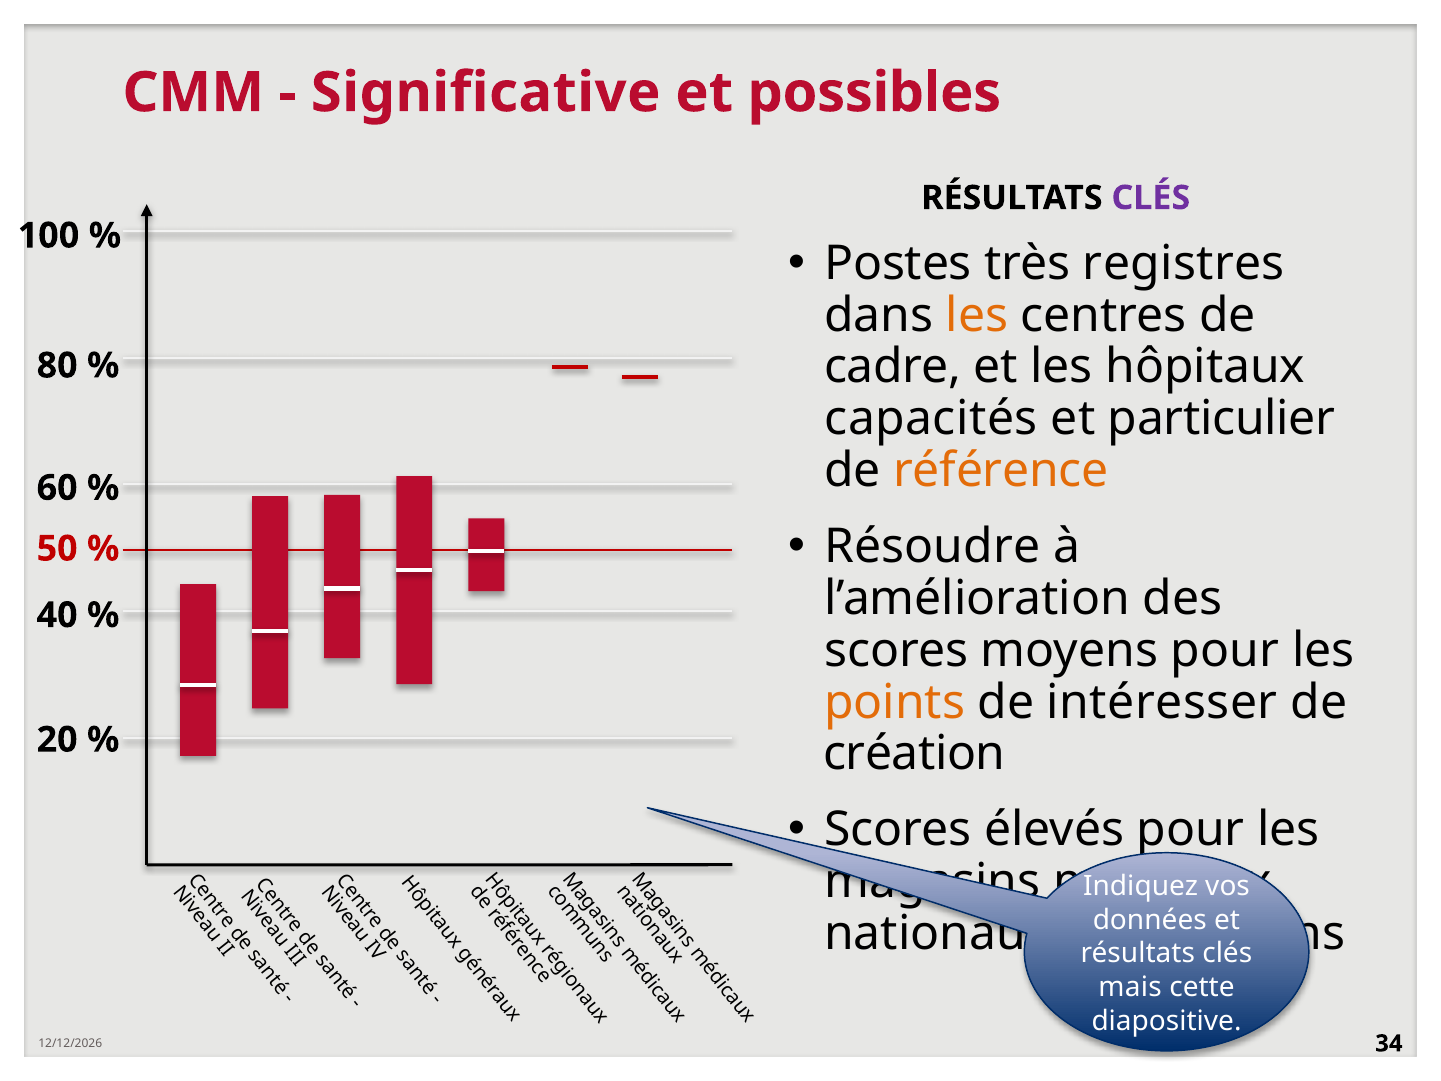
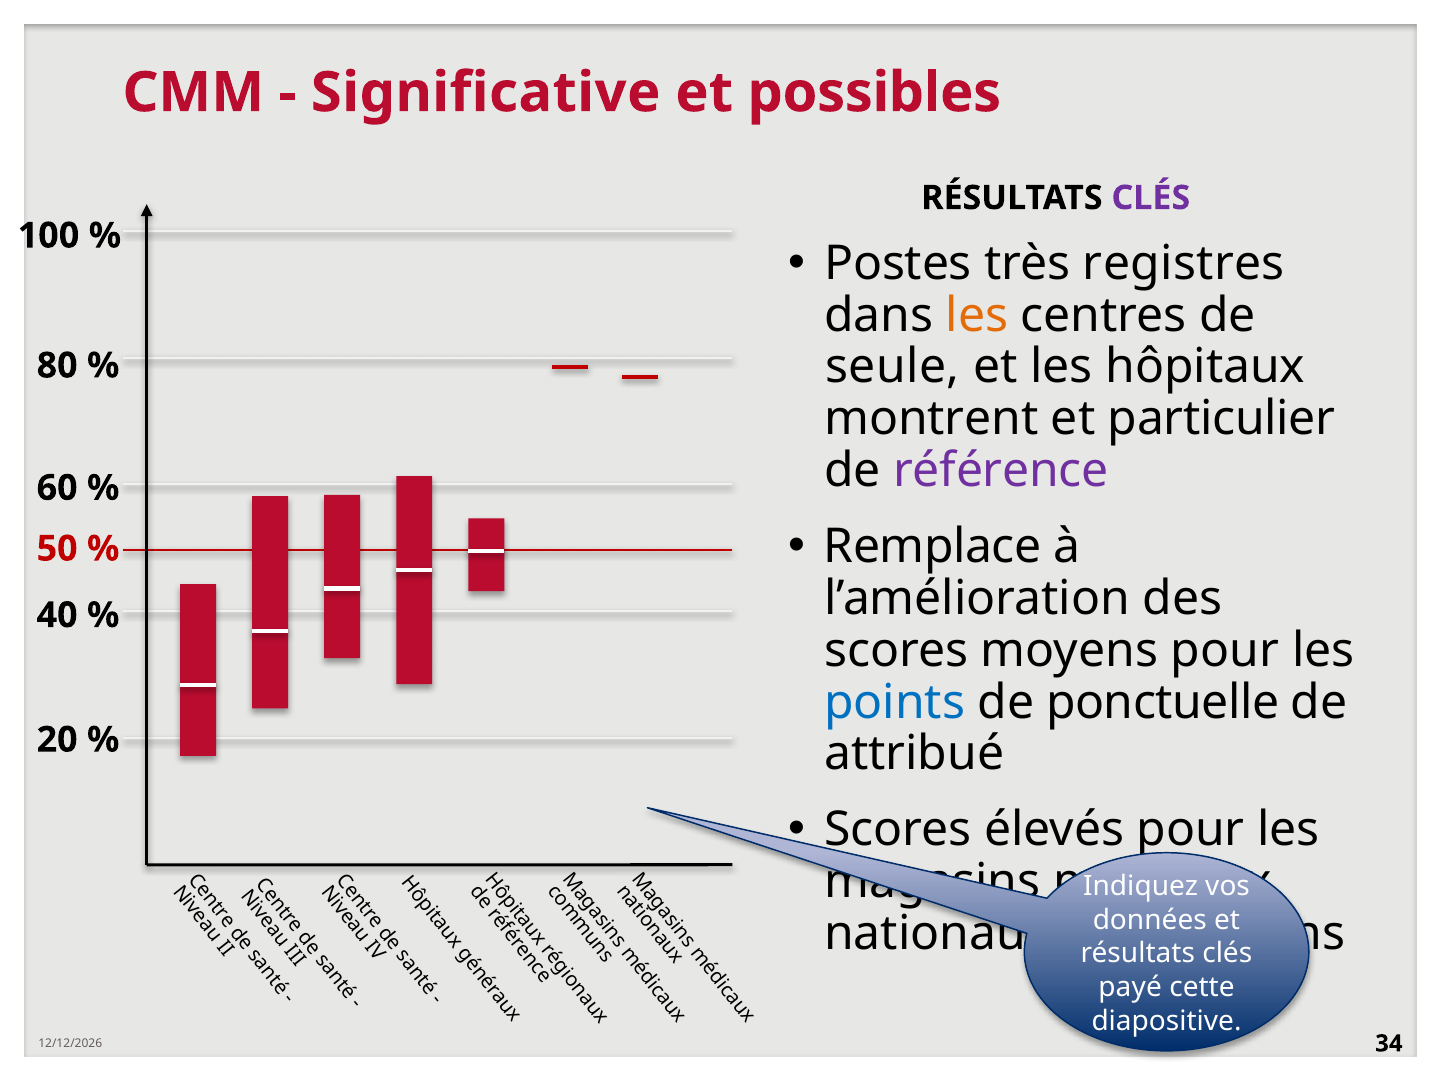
cadre: cadre -> seule
capacités: capacités -> montrent
référence colour: orange -> purple
Résoudre: Résoudre -> Remplace
points colour: orange -> blue
intéresser: intéresser -> ponctuelle
création: création -> attribué
mais: mais -> payé
